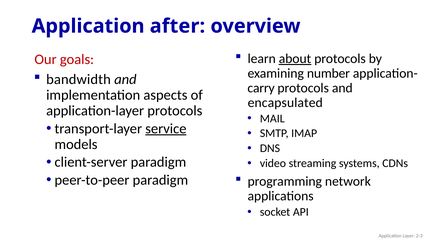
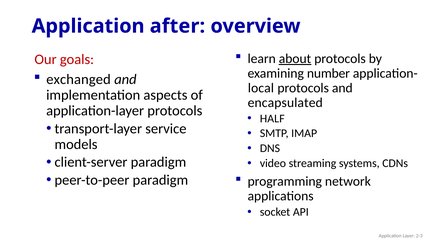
bandwidth: bandwidth -> exchanged
carry: carry -> local
MAIL: MAIL -> HALF
service underline: present -> none
